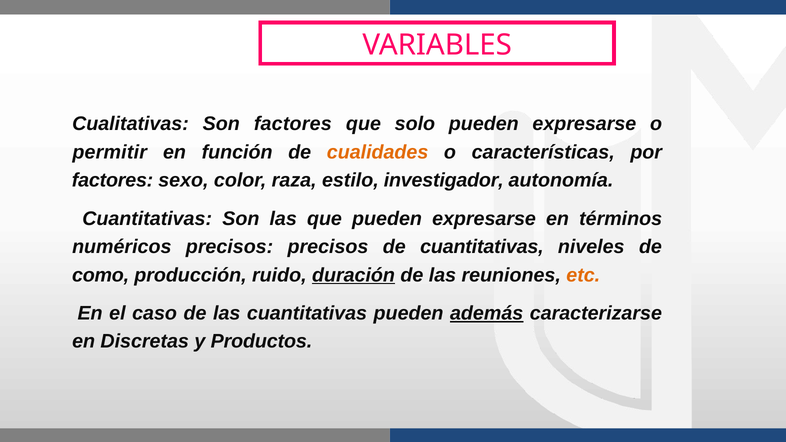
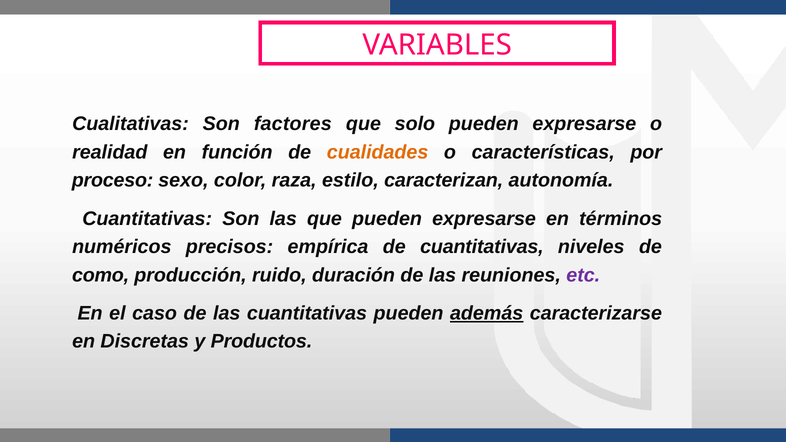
permitir: permitir -> realidad
factores at (113, 181): factores -> proceso
investigador: investigador -> caracterizan
precisos precisos: precisos -> empírica
duración underline: present -> none
etc colour: orange -> purple
